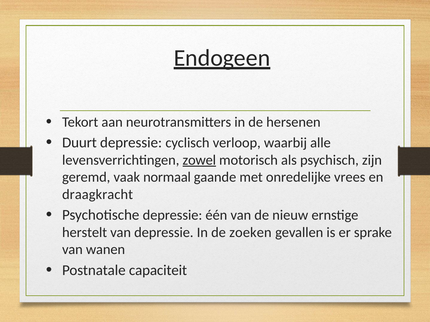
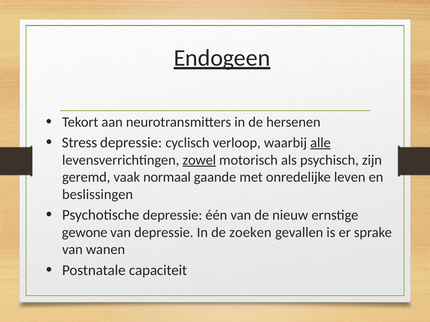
Duurt: Duurt -> Stress
alle underline: none -> present
vrees: vrees -> leven
draagkracht: draagkracht -> beslissingen
herstelt: herstelt -> gewone
